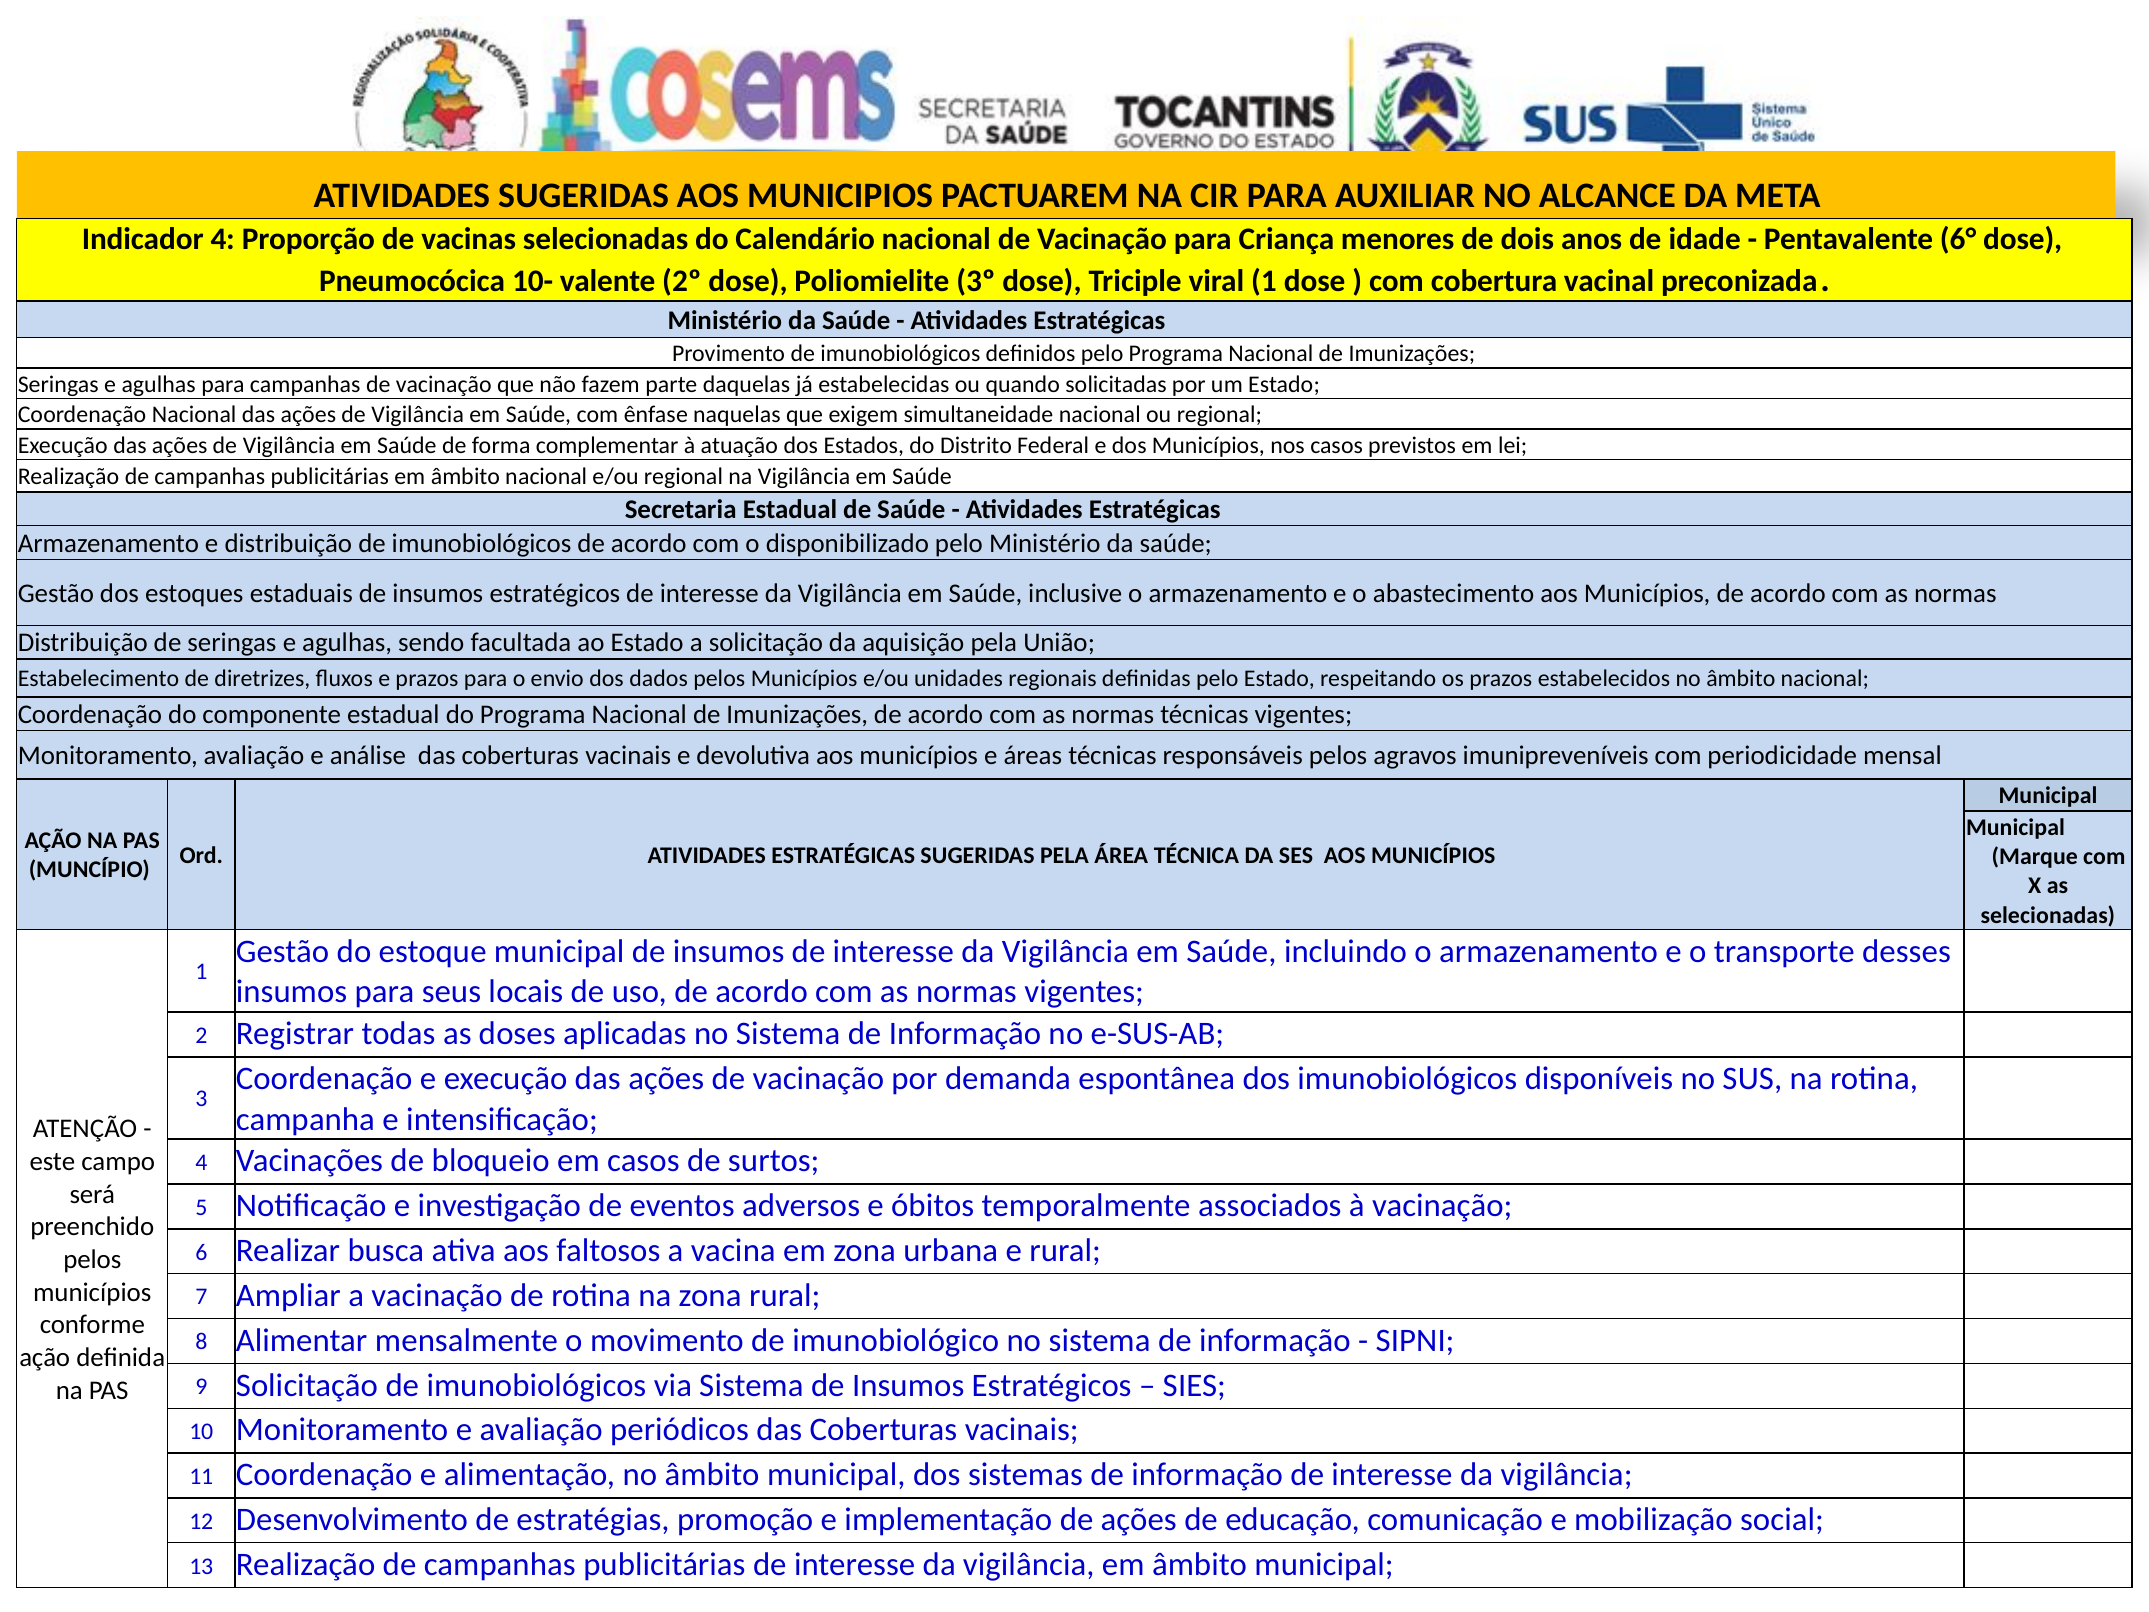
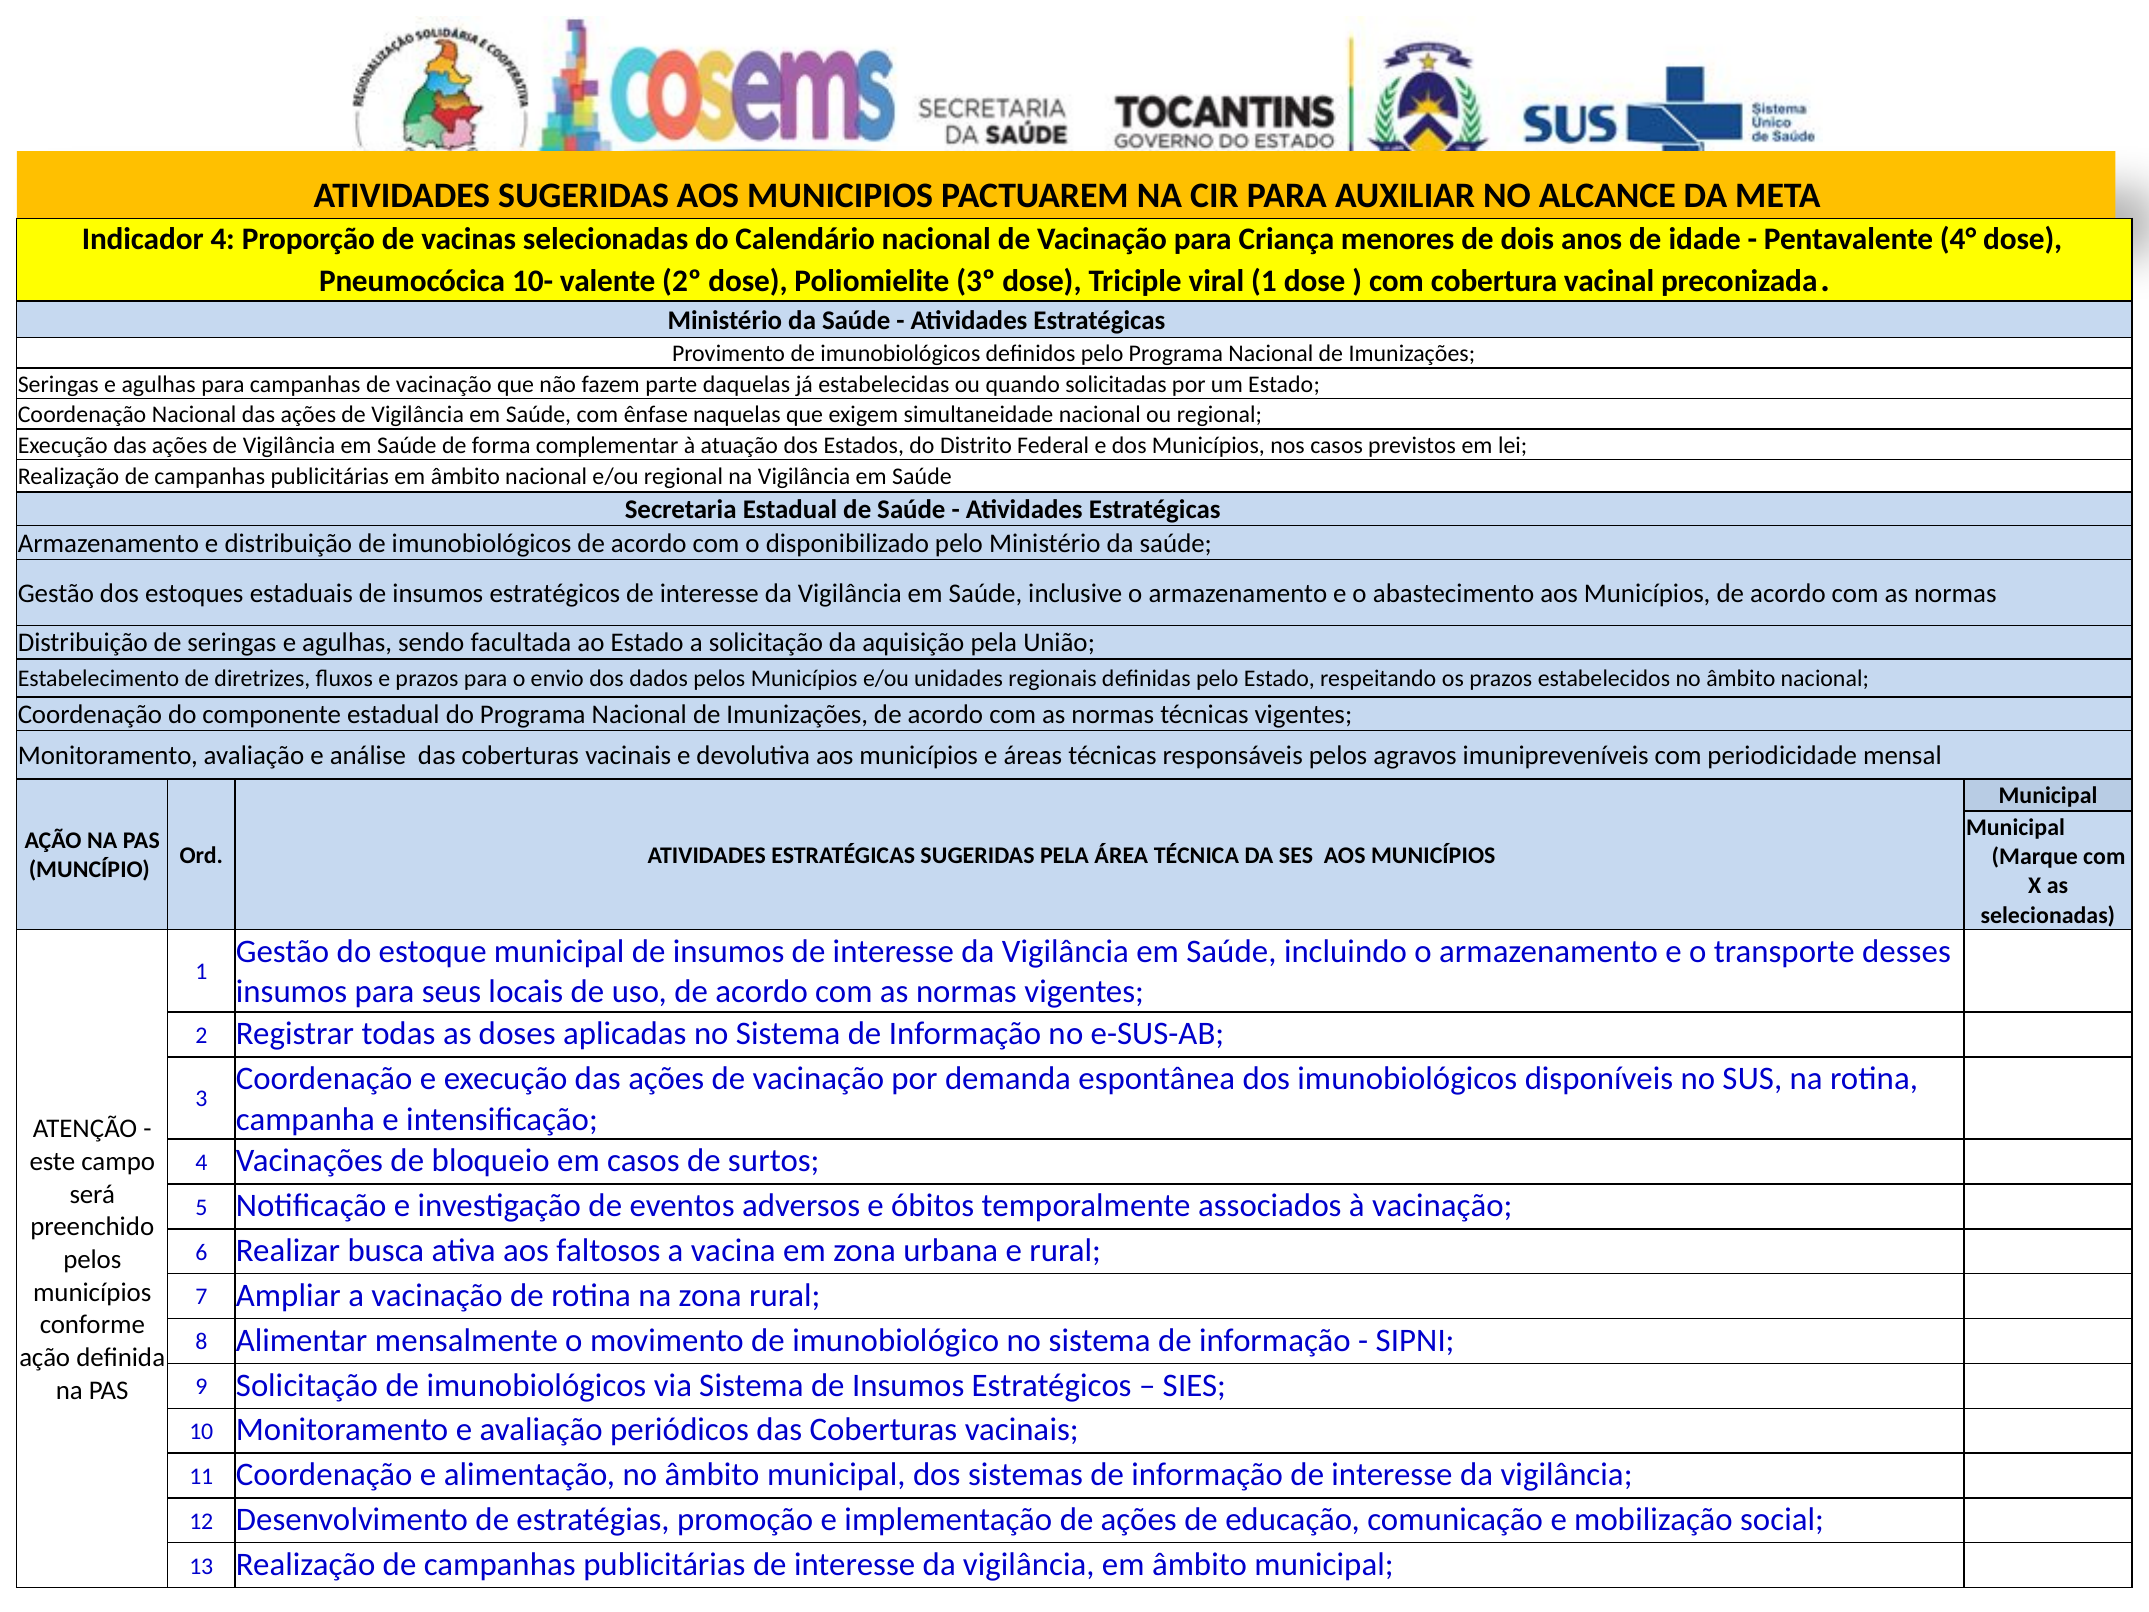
6°: 6° -> 4°
